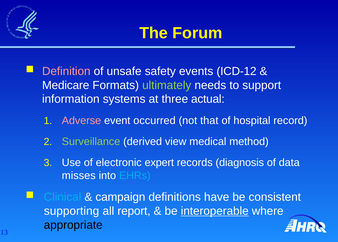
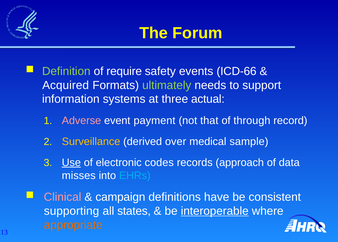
Definition colour: pink -> light green
unsafe: unsafe -> require
ICD-12: ICD-12 -> ICD-66
Medicare: Medicare -> Acquired
occurred: occurred -> payment
hospital: hospital -> through
Surveillance colour: light green -> yellow
view: view -> over
method: method -> sample
Use underline: none -> present
expert: expert -> codes
diagnosis: diagnosis -> approach
Clinical colour: light blue -> pink
report: report -> states
appropriate colour: black -> orange
